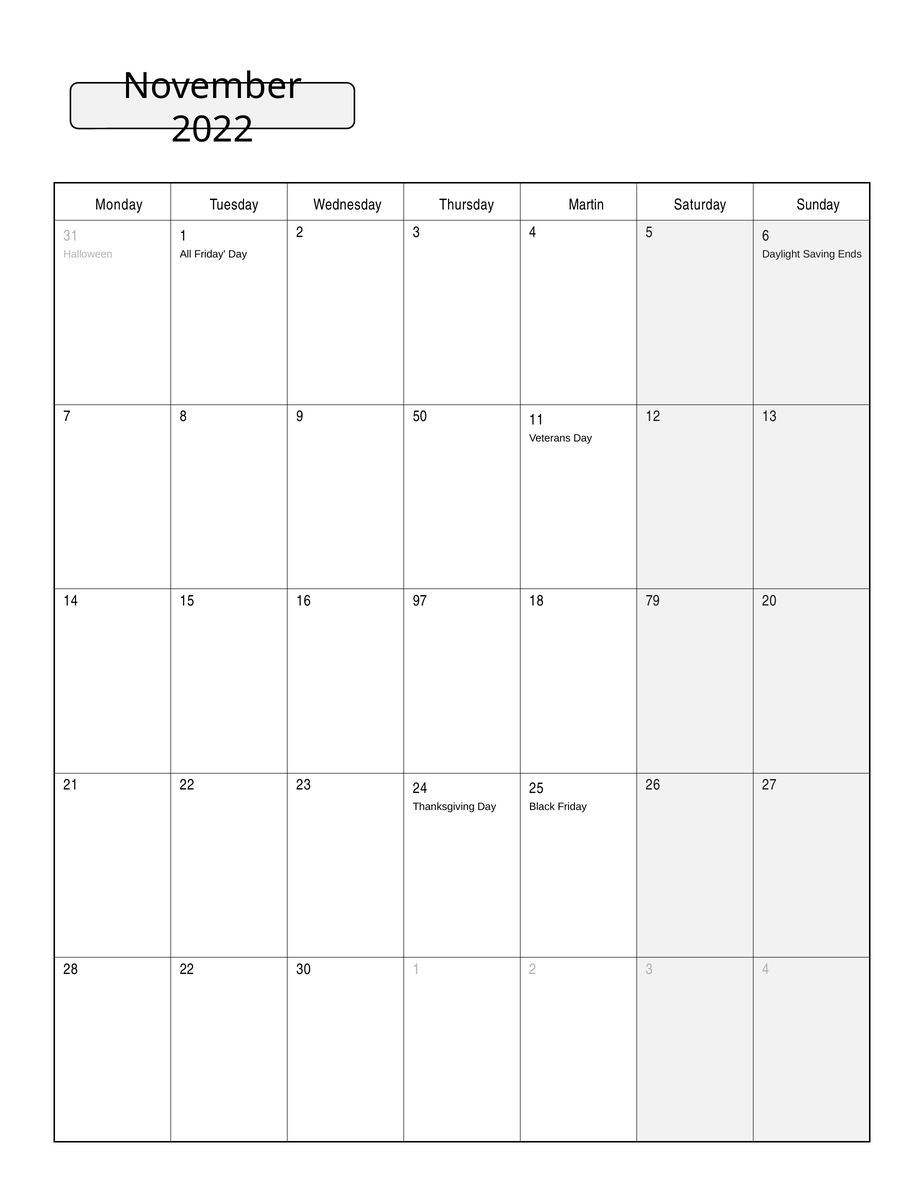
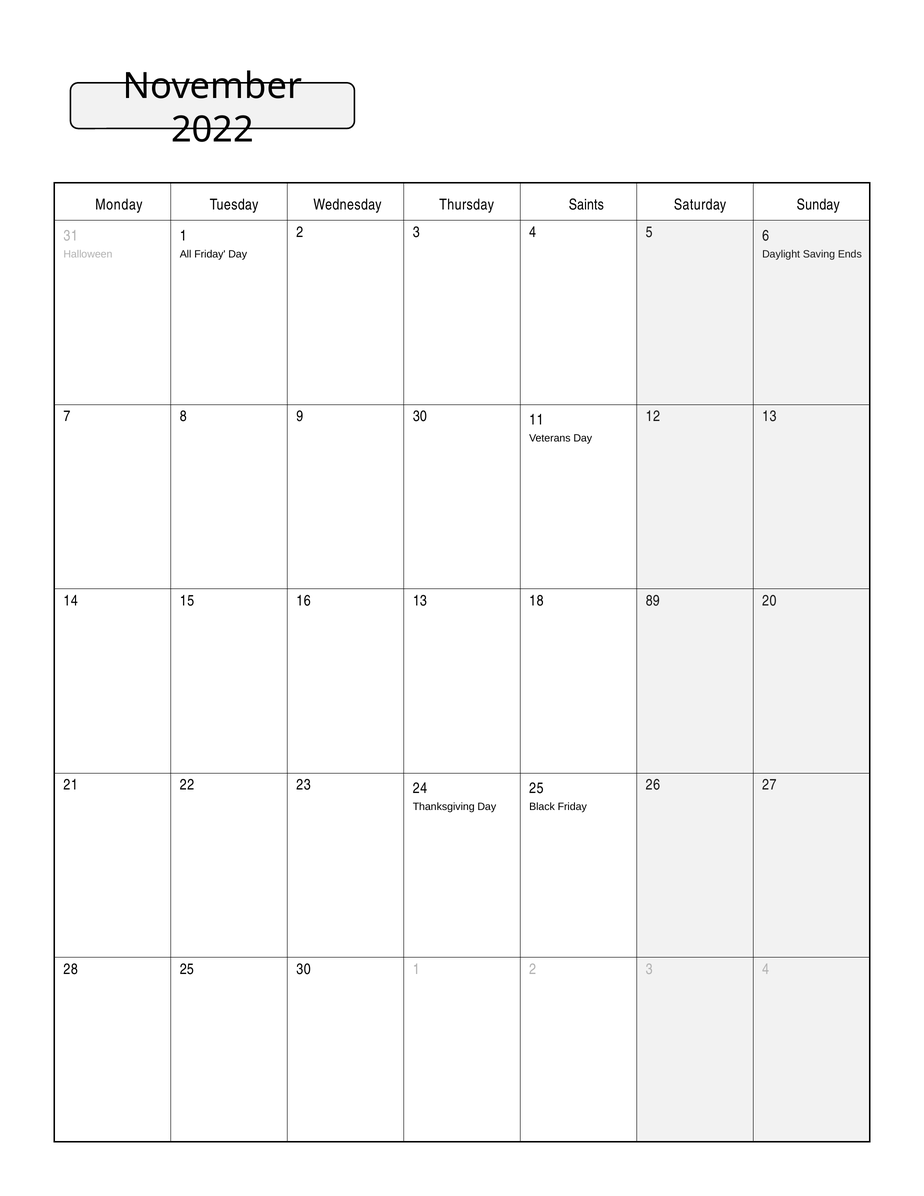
Martin: Martin -> Saints
9 50: 50 -> 30
16 97: 97 -> 13
79: 79 -> 89
28 22: 22 -> 25
